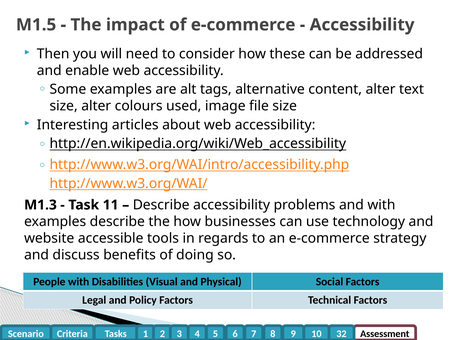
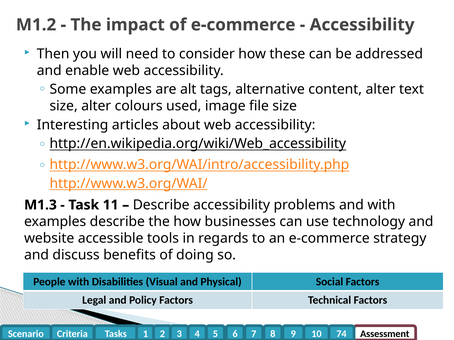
M1.5: M1.5 -> M1.2
32: 32 -> 74
